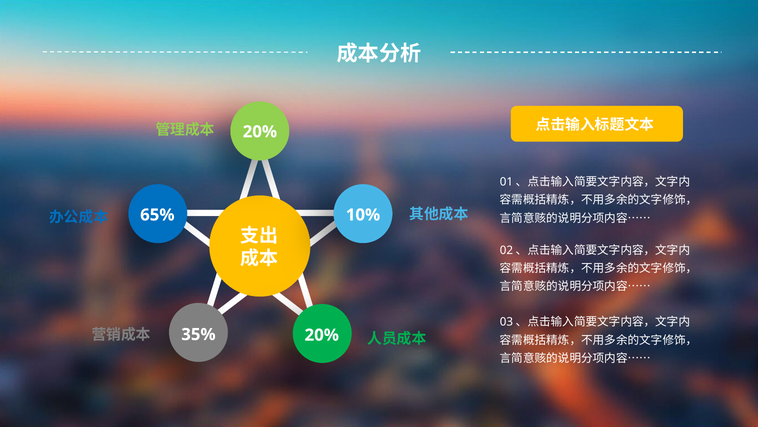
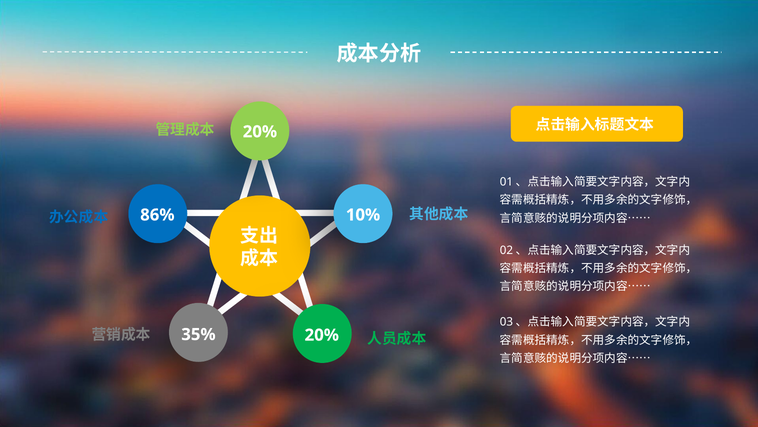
65%: 65% -> 86%
